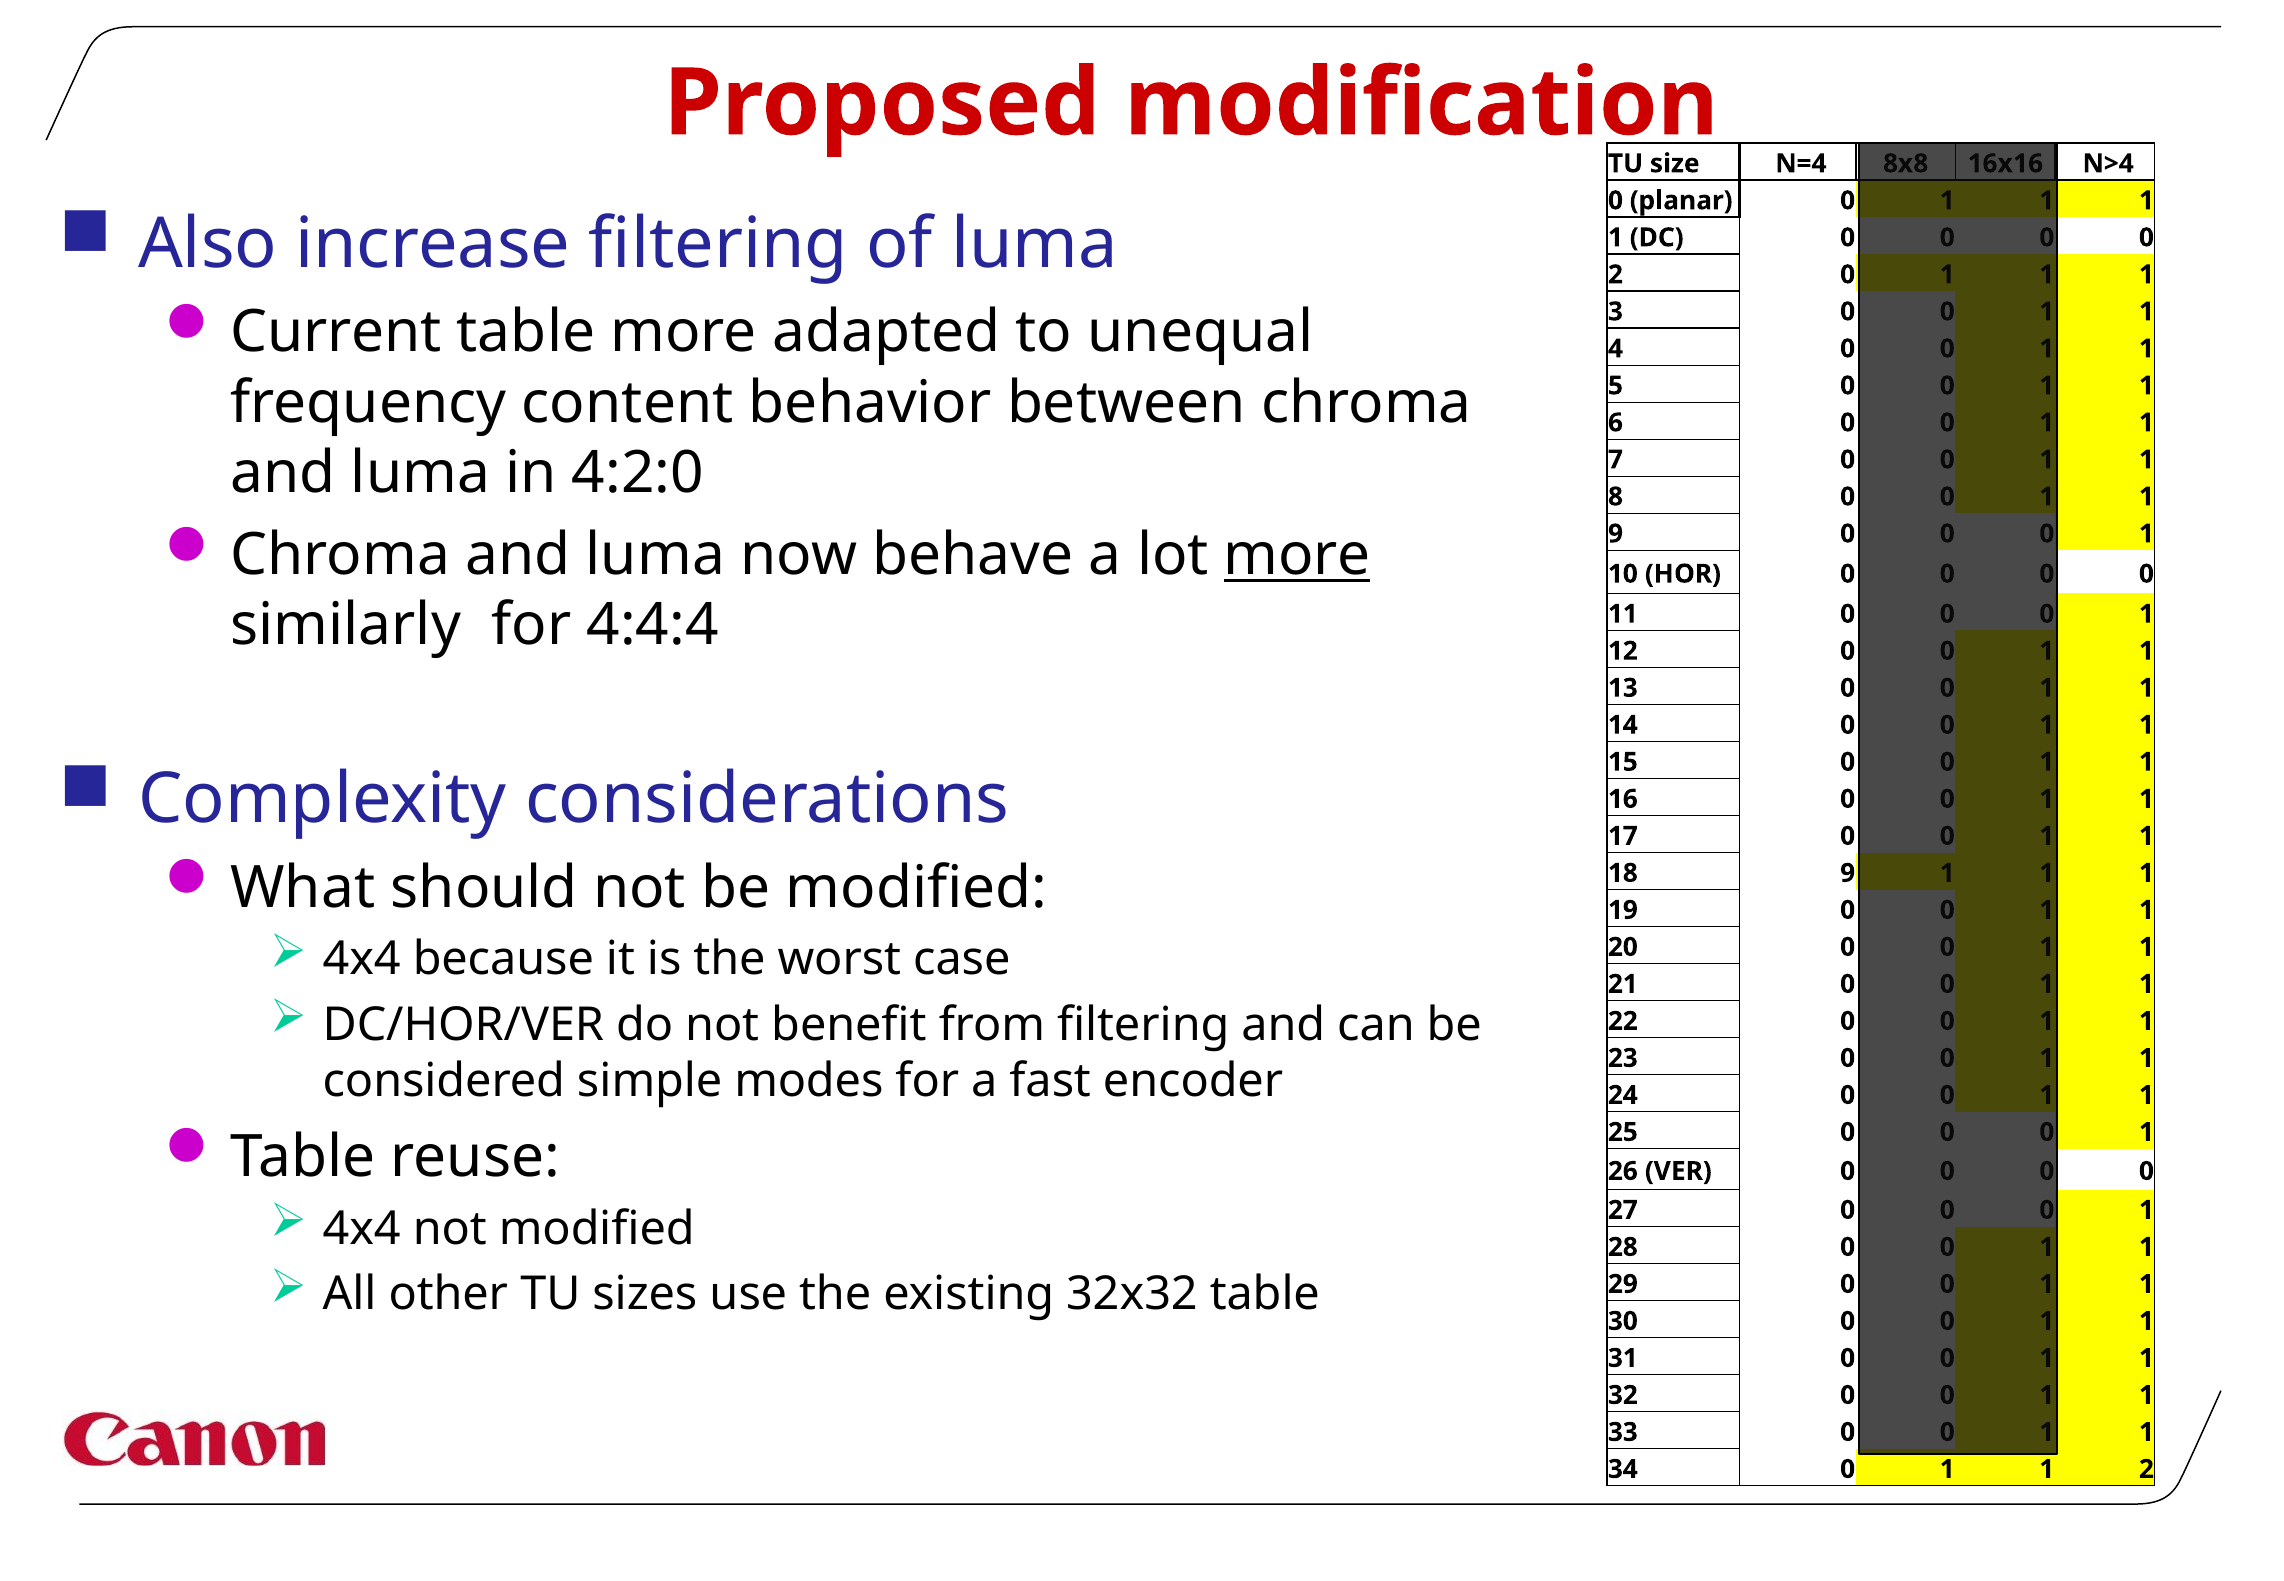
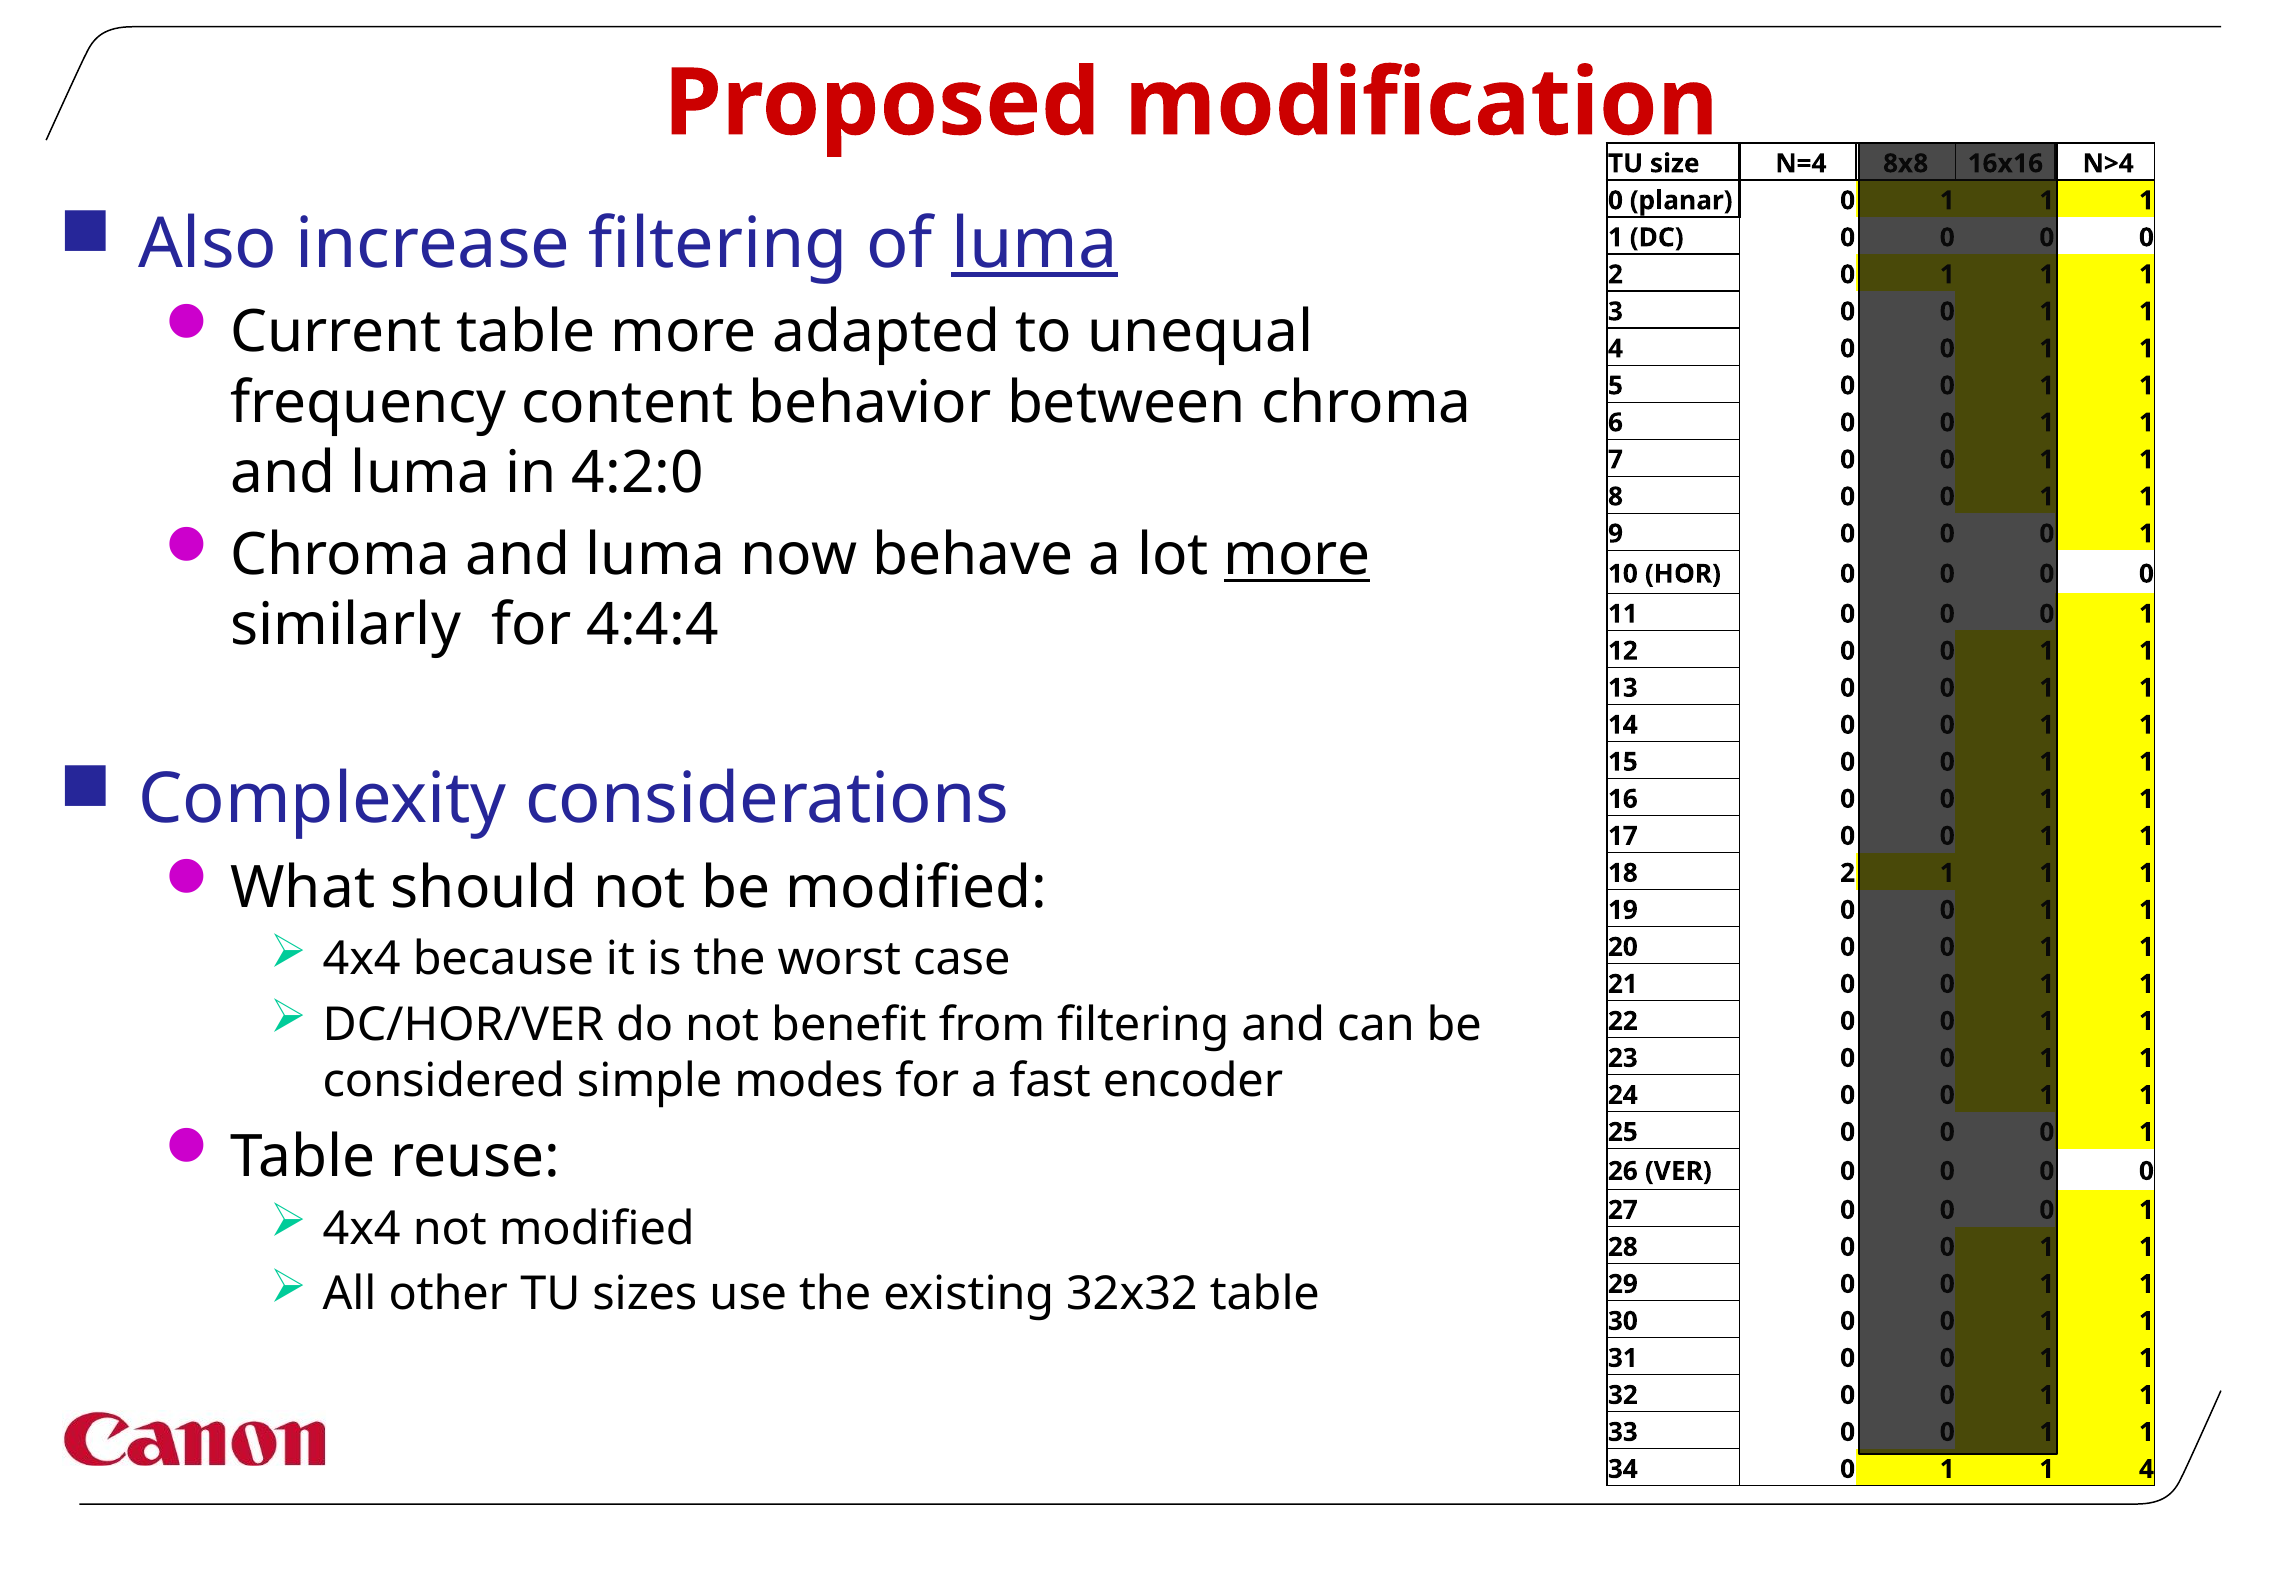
luma at (1034, 244) underline: none -> present
18 9: 9 -> 2
2 at (2146, 1469): 2 -> 4
